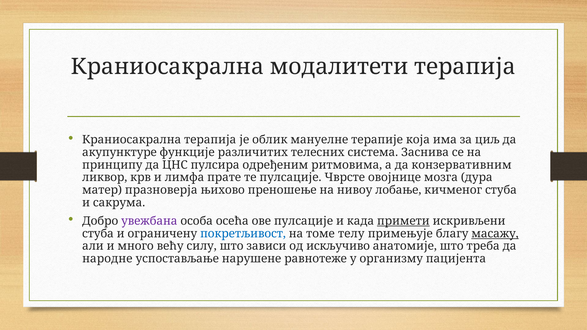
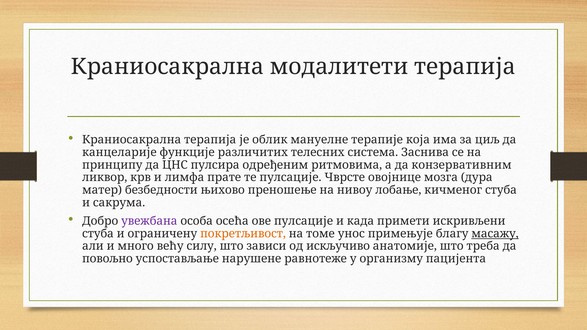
акупунктуре: акупунктуре -> канцеларије
празноверја: празноверја -> безбедности
примети underline: present -> none
покретљивост colour: blue -> orange
телу: телу -> унос
народне: народне -> повољно
